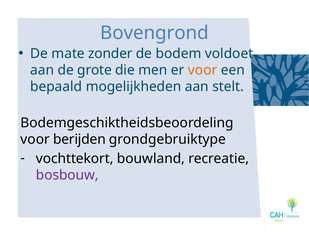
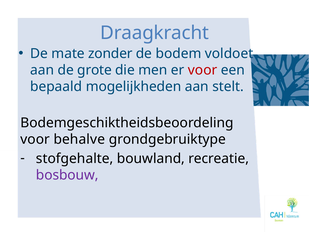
Bovengrond: Bovengrond -> Draagkracht
voor at (203, 70) colour: orange -> red
berijden: berijden -> behalve
vochttekort: vochttekort -> stofgehalte
